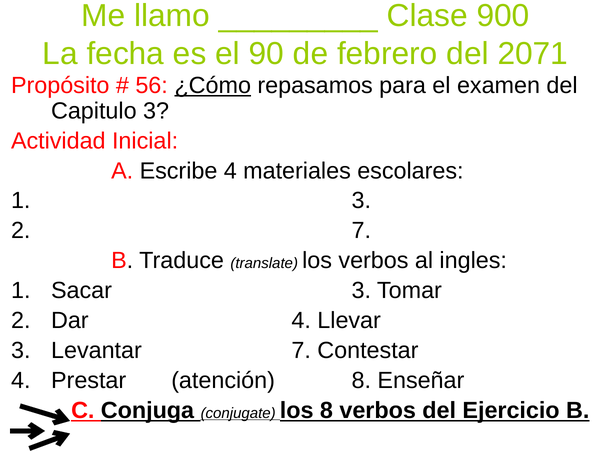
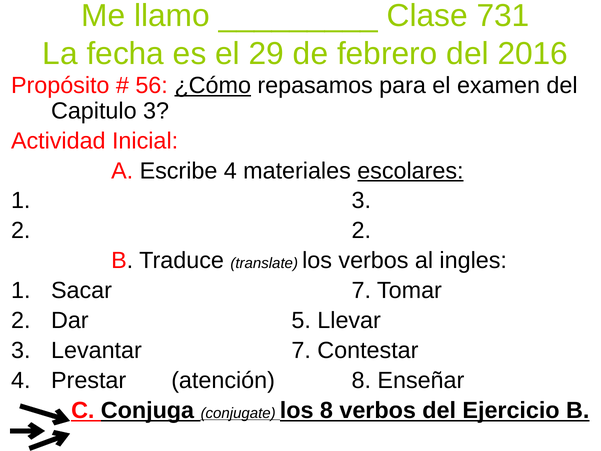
900: 900 -> 731
90: 90 -> 29
2071: 2071 -> 2016
escolares underline: none -> present
2 7: 7 -> 2
Sacar 3: 3 -> 7
Dar 4: 4 -> 5
